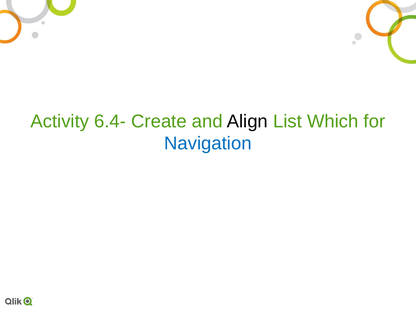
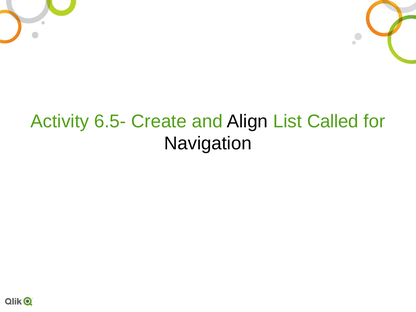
6.4-: 6.4- -> 6.5-
Which: Which -> Called
Navigation colour: blue -> black
